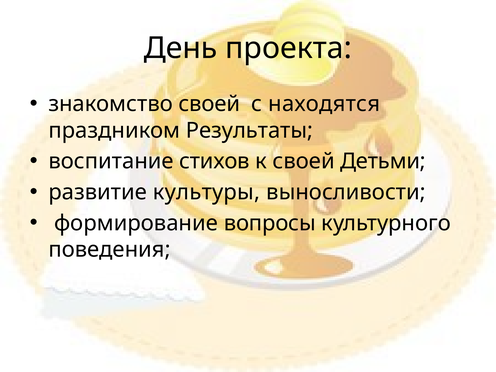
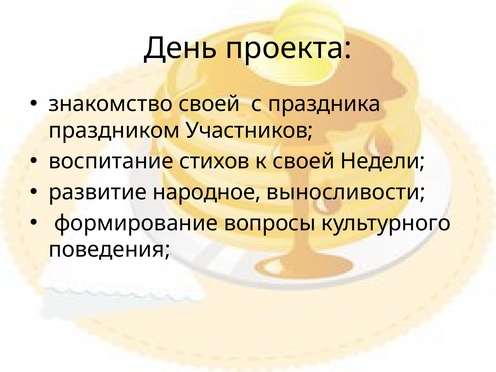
находятся: находятся -> праздника
Результаты: Результаты -> Участников
Детьми: Детьми -> Недели
культуры: культуры -> народное
